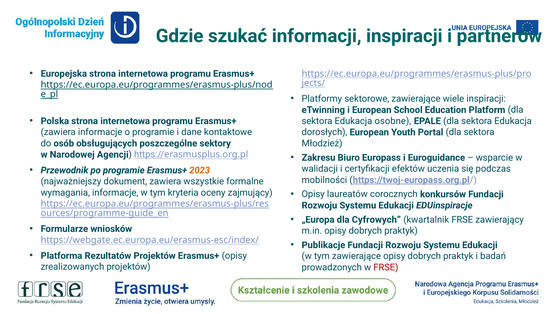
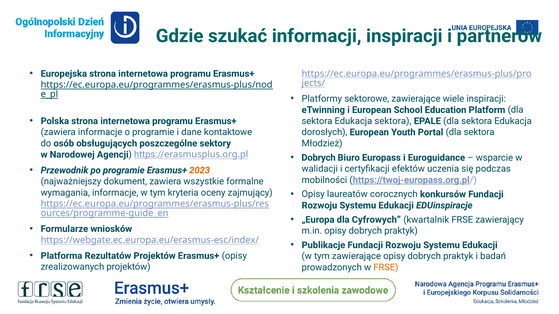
Edukacja osobne: osobne -> sektora
Zakresu at (319, 158): Zakresu -> Dobrych
FRSE at (386, 268) colour: red -> orange
